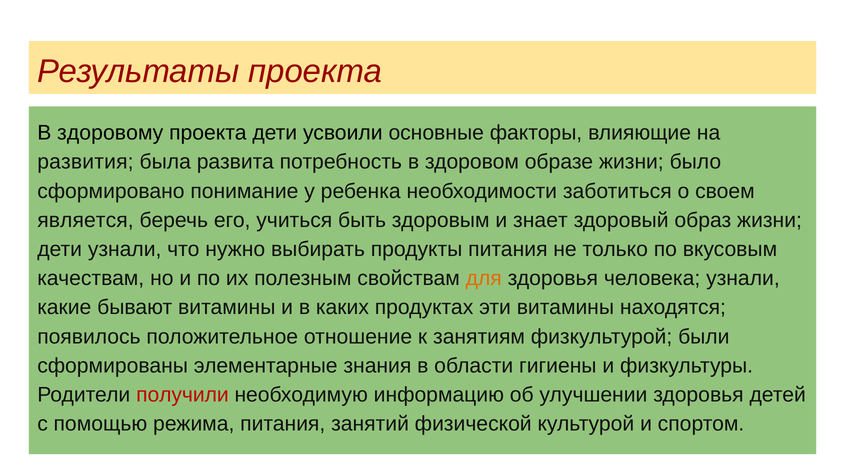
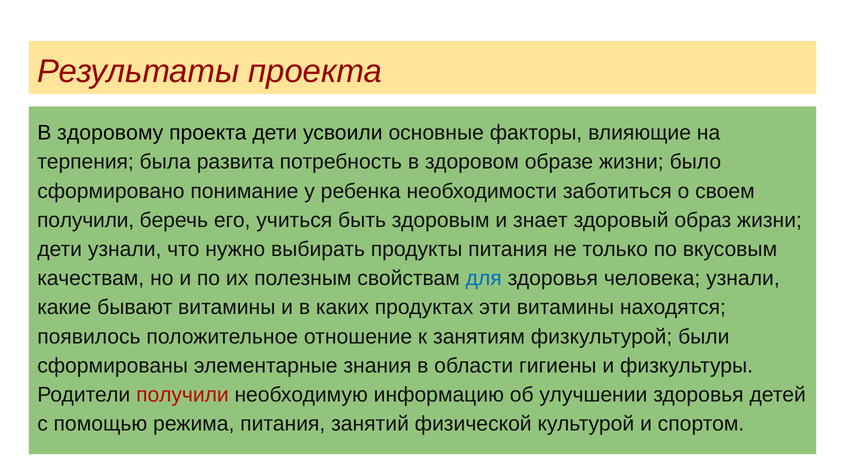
развития: развития -> терпения
является at (85, 220): является -> получили
для colour: orange -> blue
